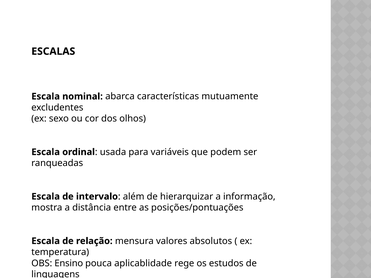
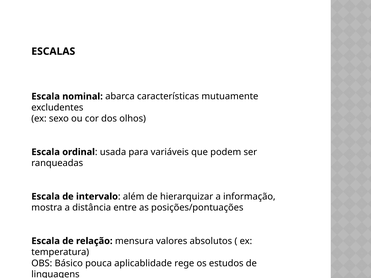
Ensino: Ensino -> Básico
